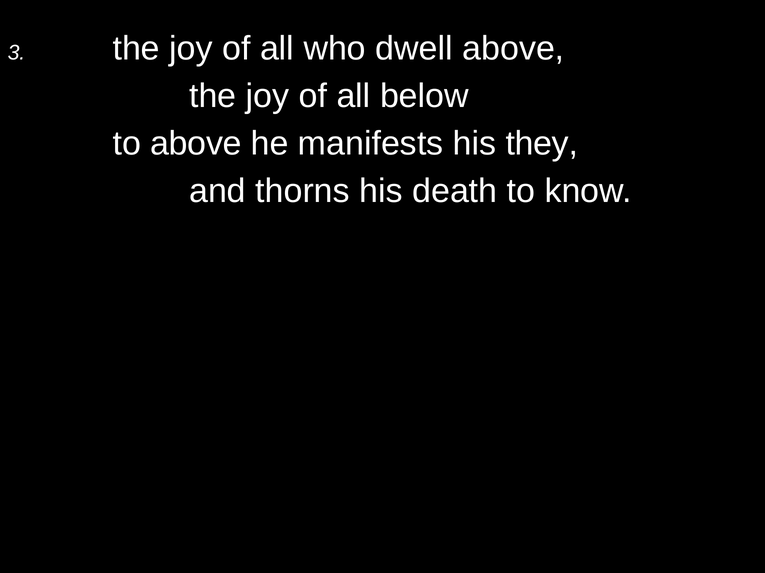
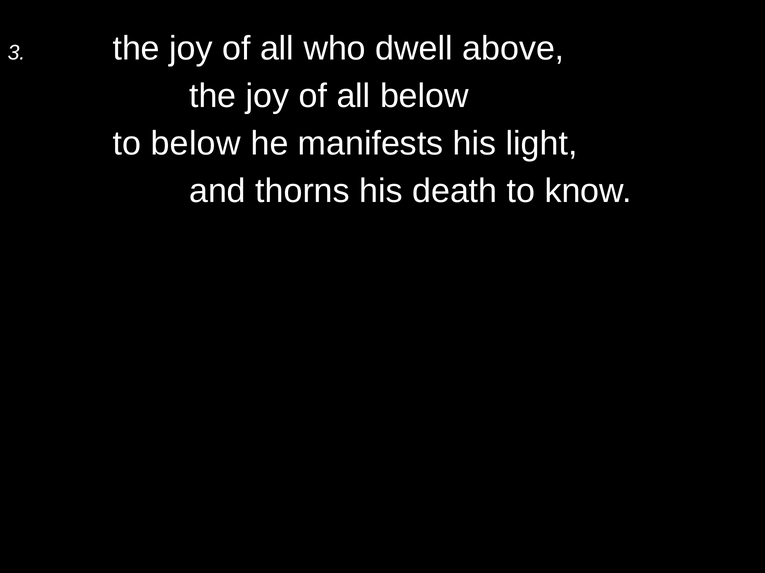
to above: above -> below
they: they -> light
